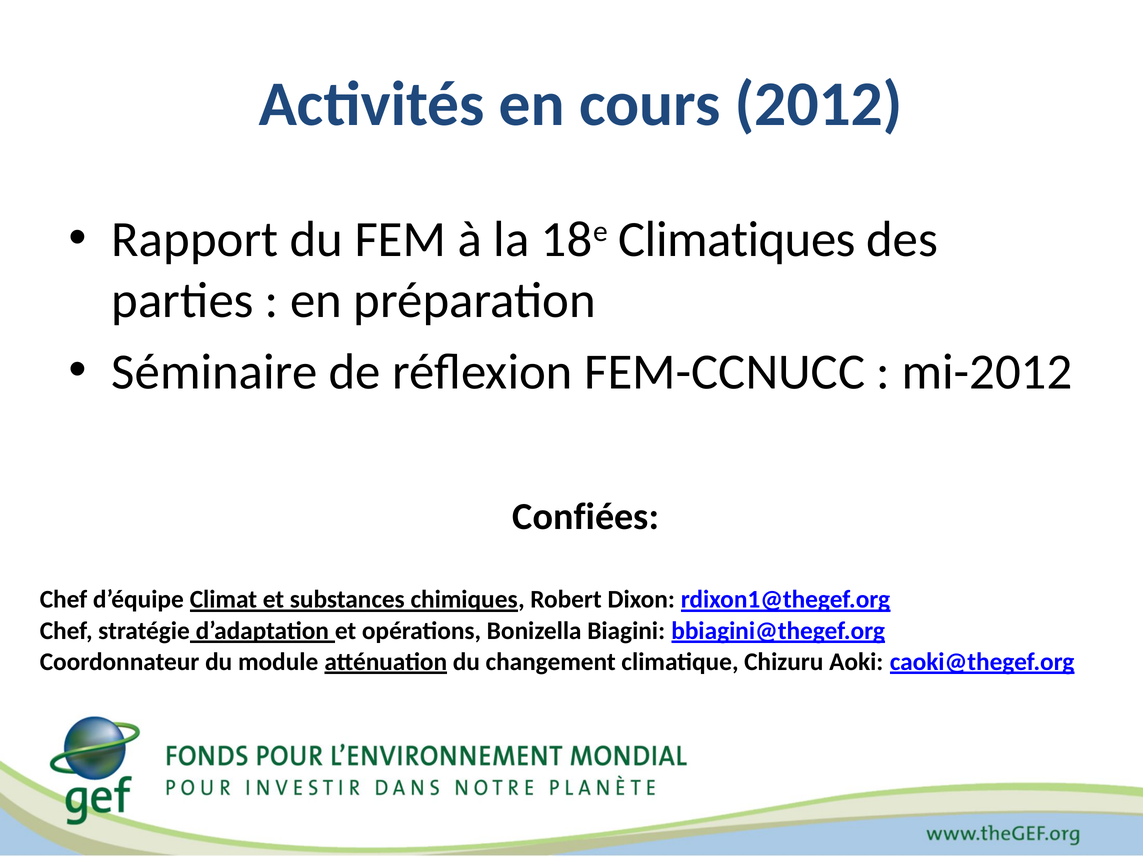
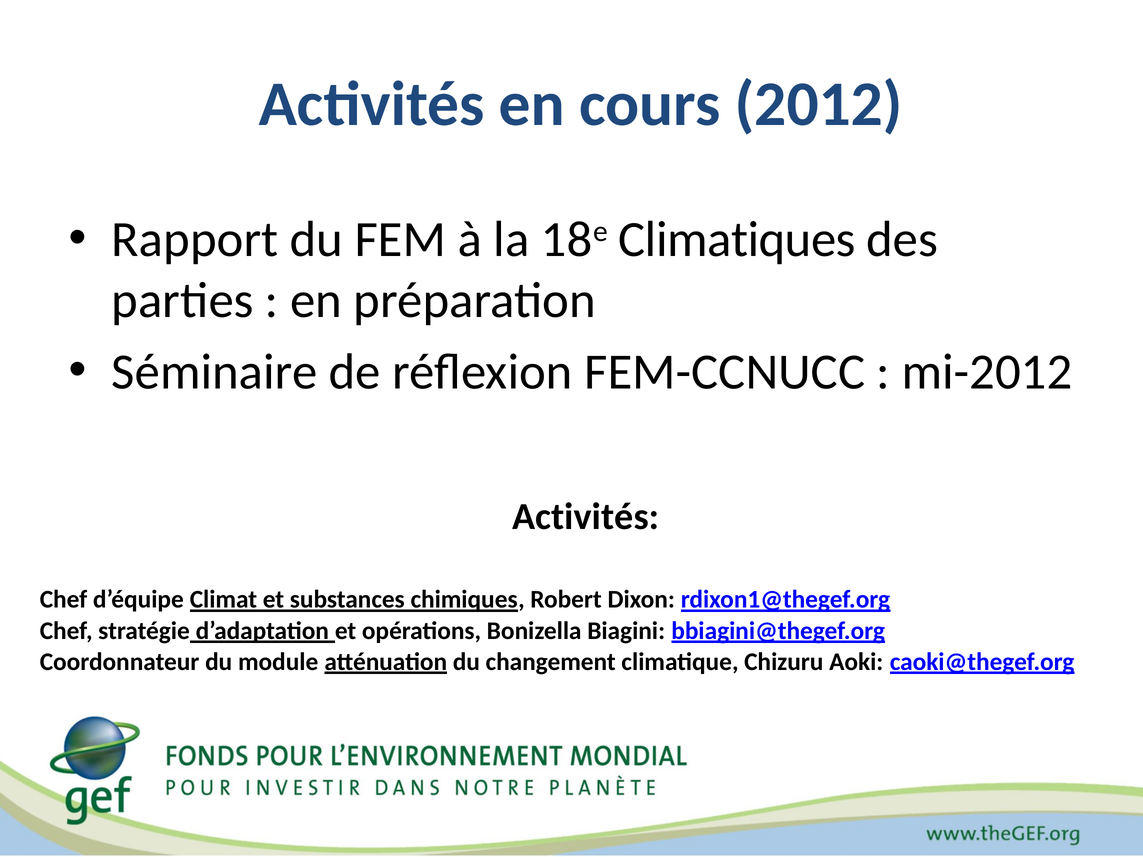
Confiées at (586, 517): Confiées -> Activités
